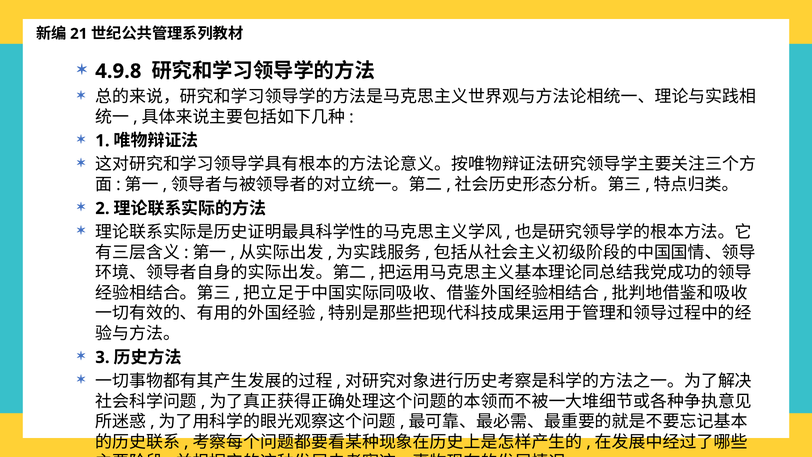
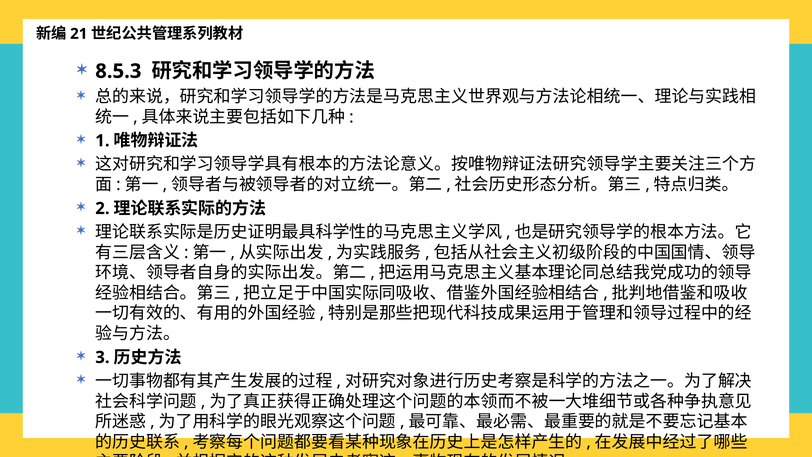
4.9.8: 4.9.8 -> 8.5.3
